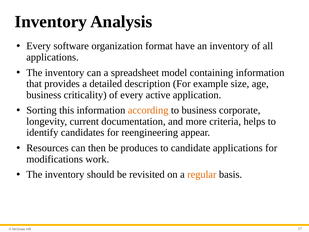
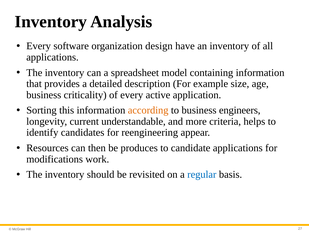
format: format -> design
corporate: corporate -> engineers
documentation: documentation -> understandable
regular colour: orange -> blue
